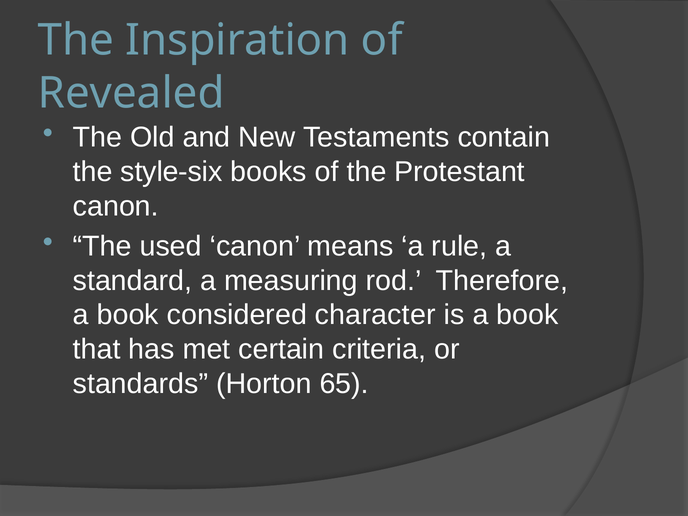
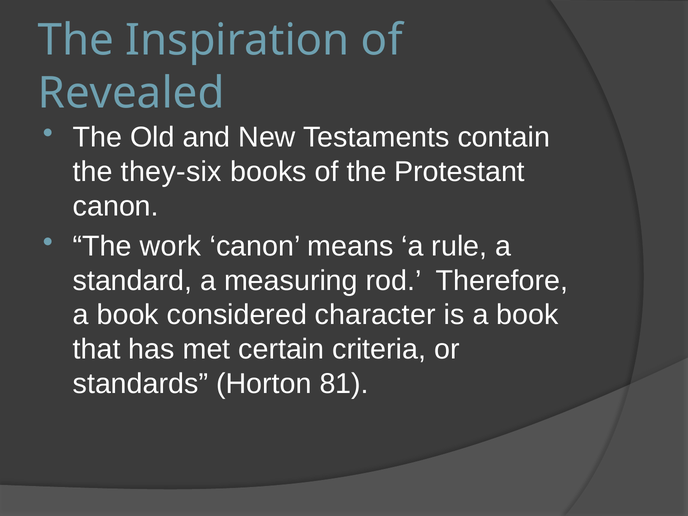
style-six: style-six -> they-six
used: used -> work
65: 65 -> 81
